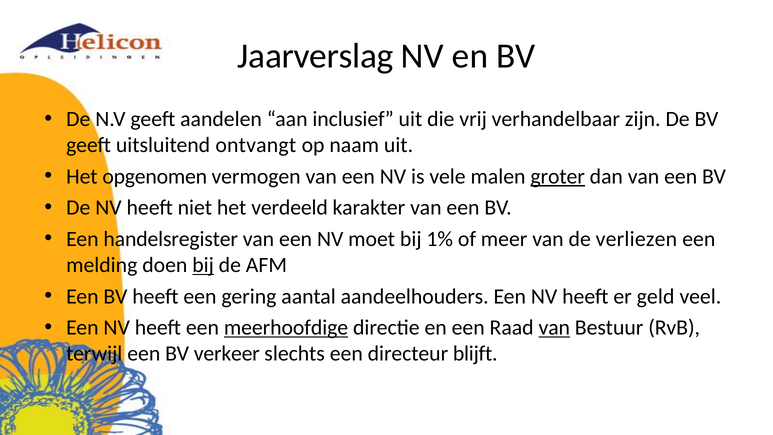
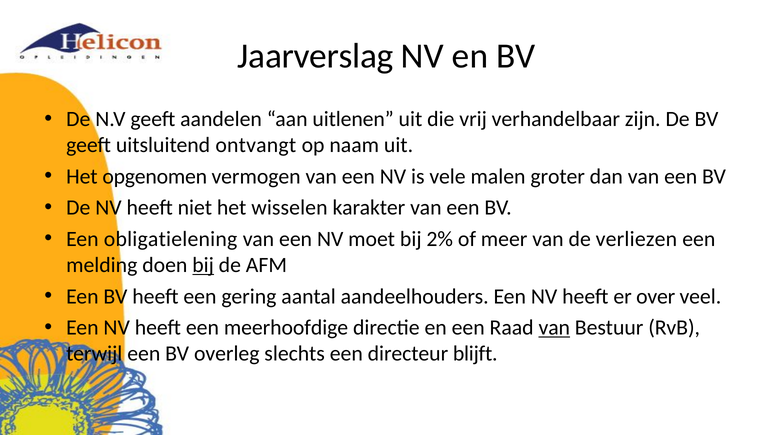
inclusief: inclusief -> uitlenen
groter underline: present -> none
verdeeld: verdeeld -> wisselen
handelsregister: handelsregister -> obligatielening
1%: 1% -> 2%
geld: geld -> over
meerhoofdige underline: present -> none
verkeer: verkeer -> overleg
